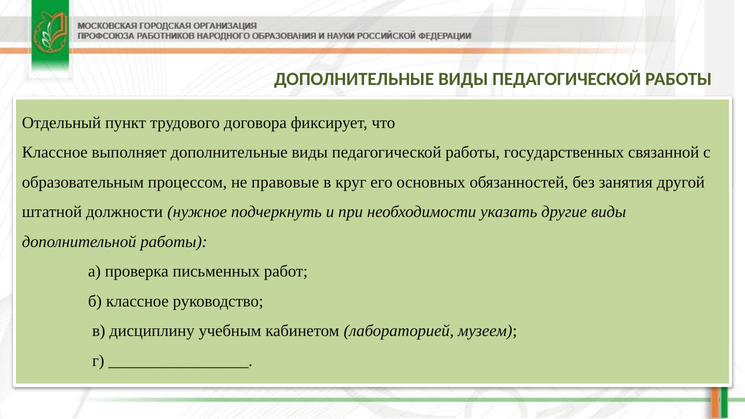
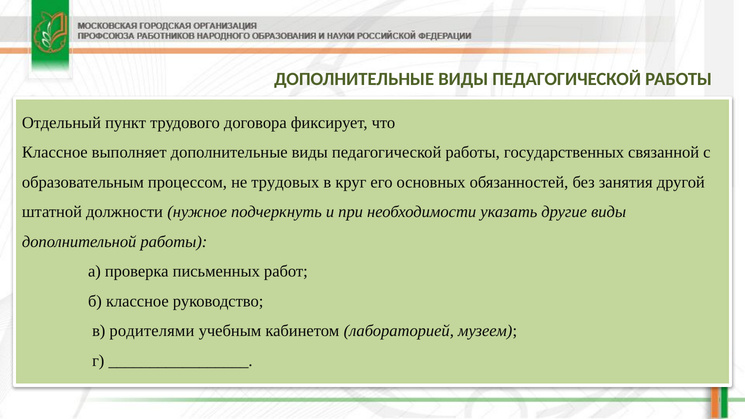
правовые: правовые -> трудовых
дисциплину: дисциплину -> родителями
